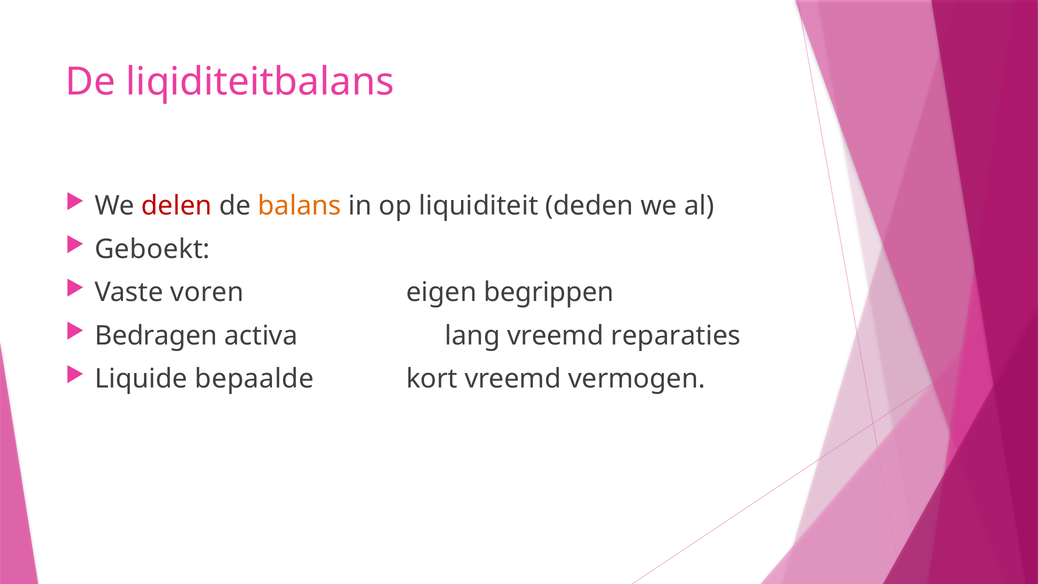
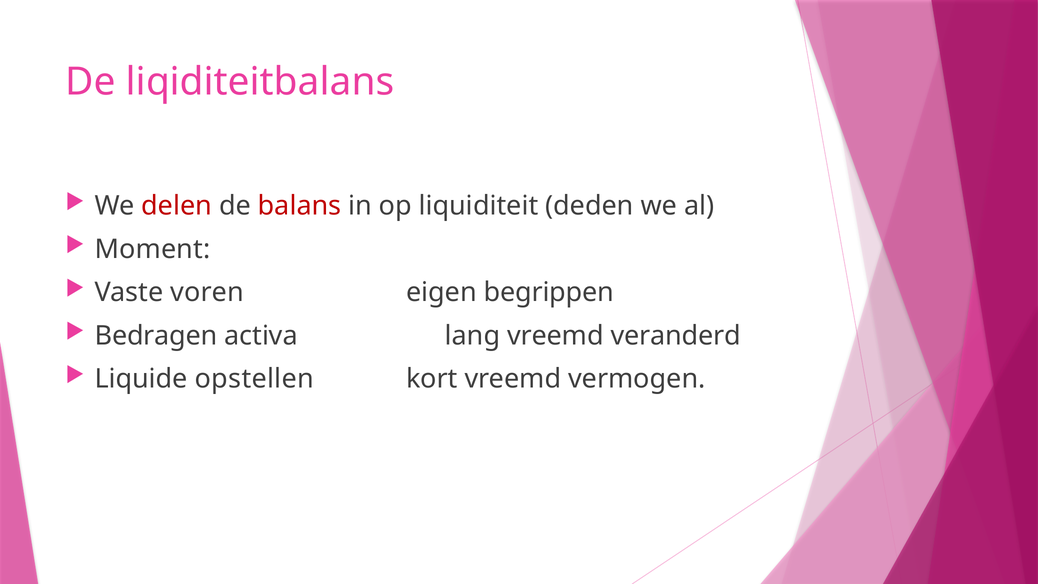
balans colour: orange -> red
Geboekt: Geboekt -> Moment
reparaties: reparaties -> veranderd
bepaalde: bepaalde -> opstellen
